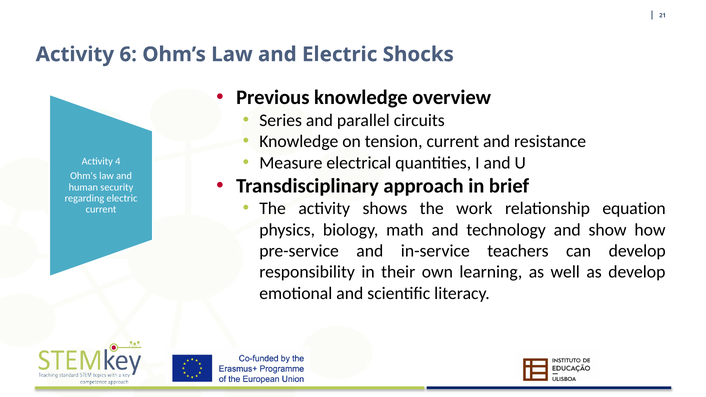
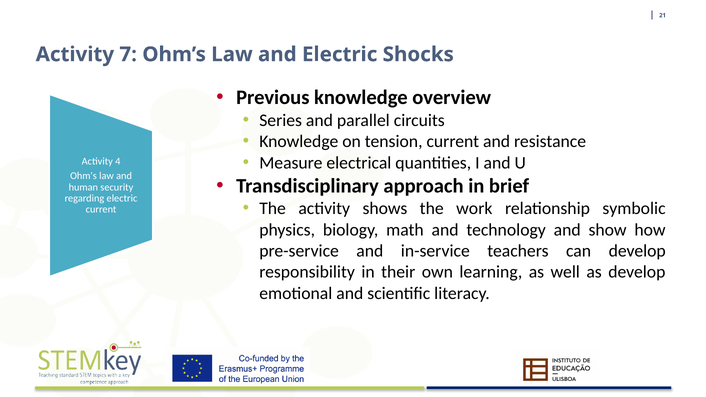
6: 6 -> 7
equation: equation -> symbolic
